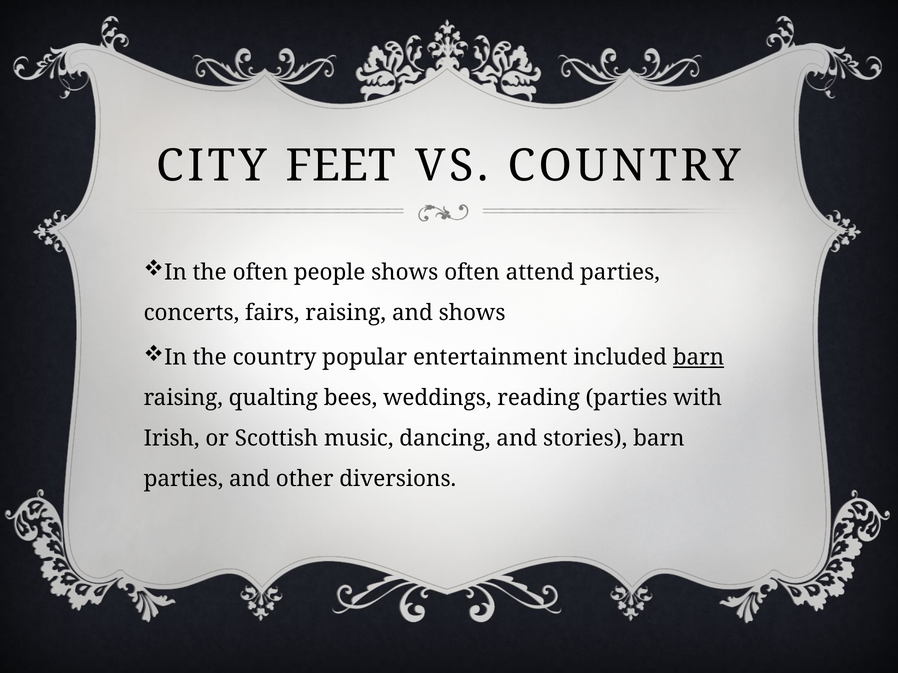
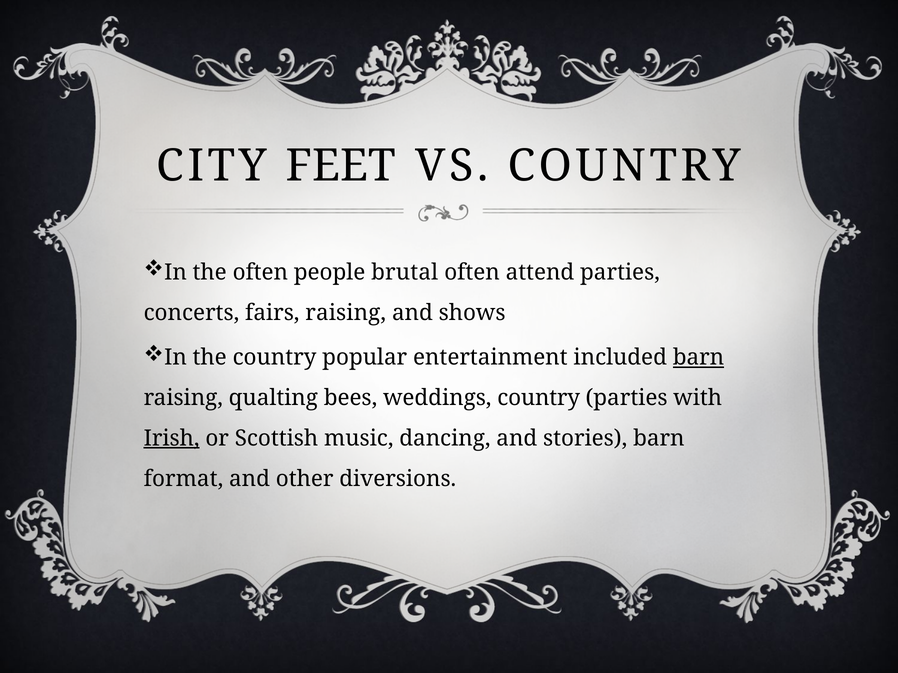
people shows: shows -> brutal
weddings reading: reading -> country
Irish underline: none -> present
parties at (184, 479): parties -> format
